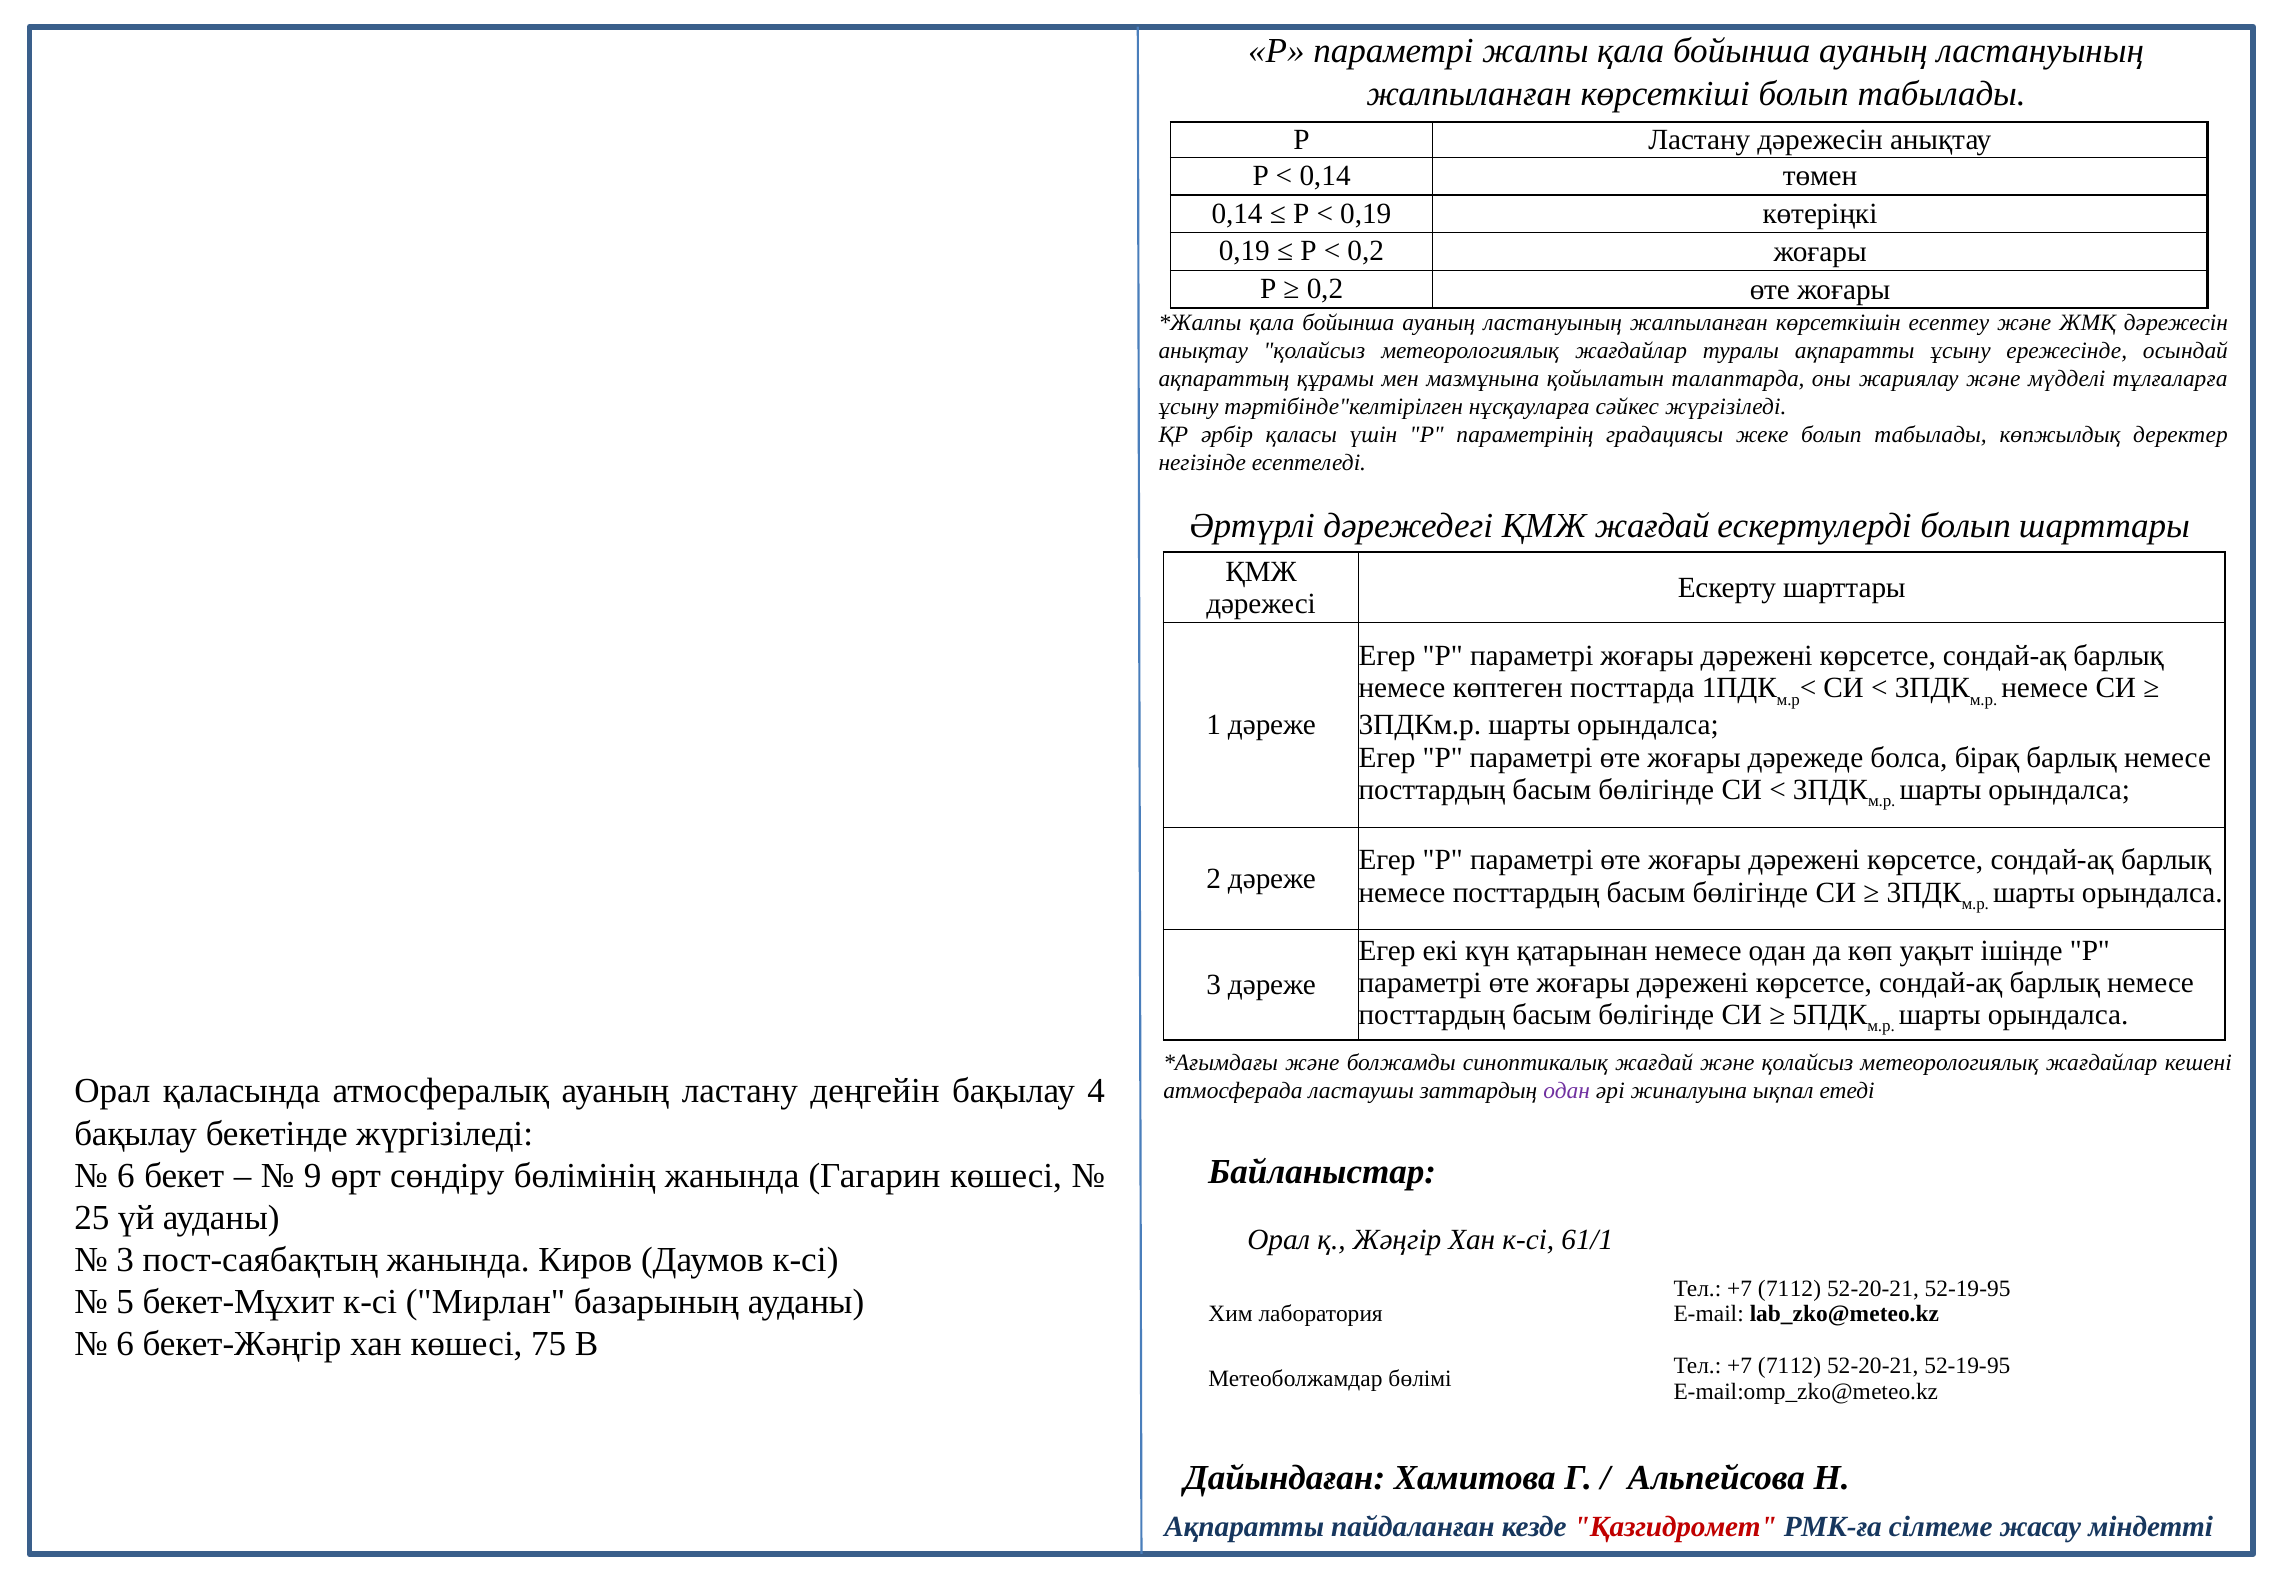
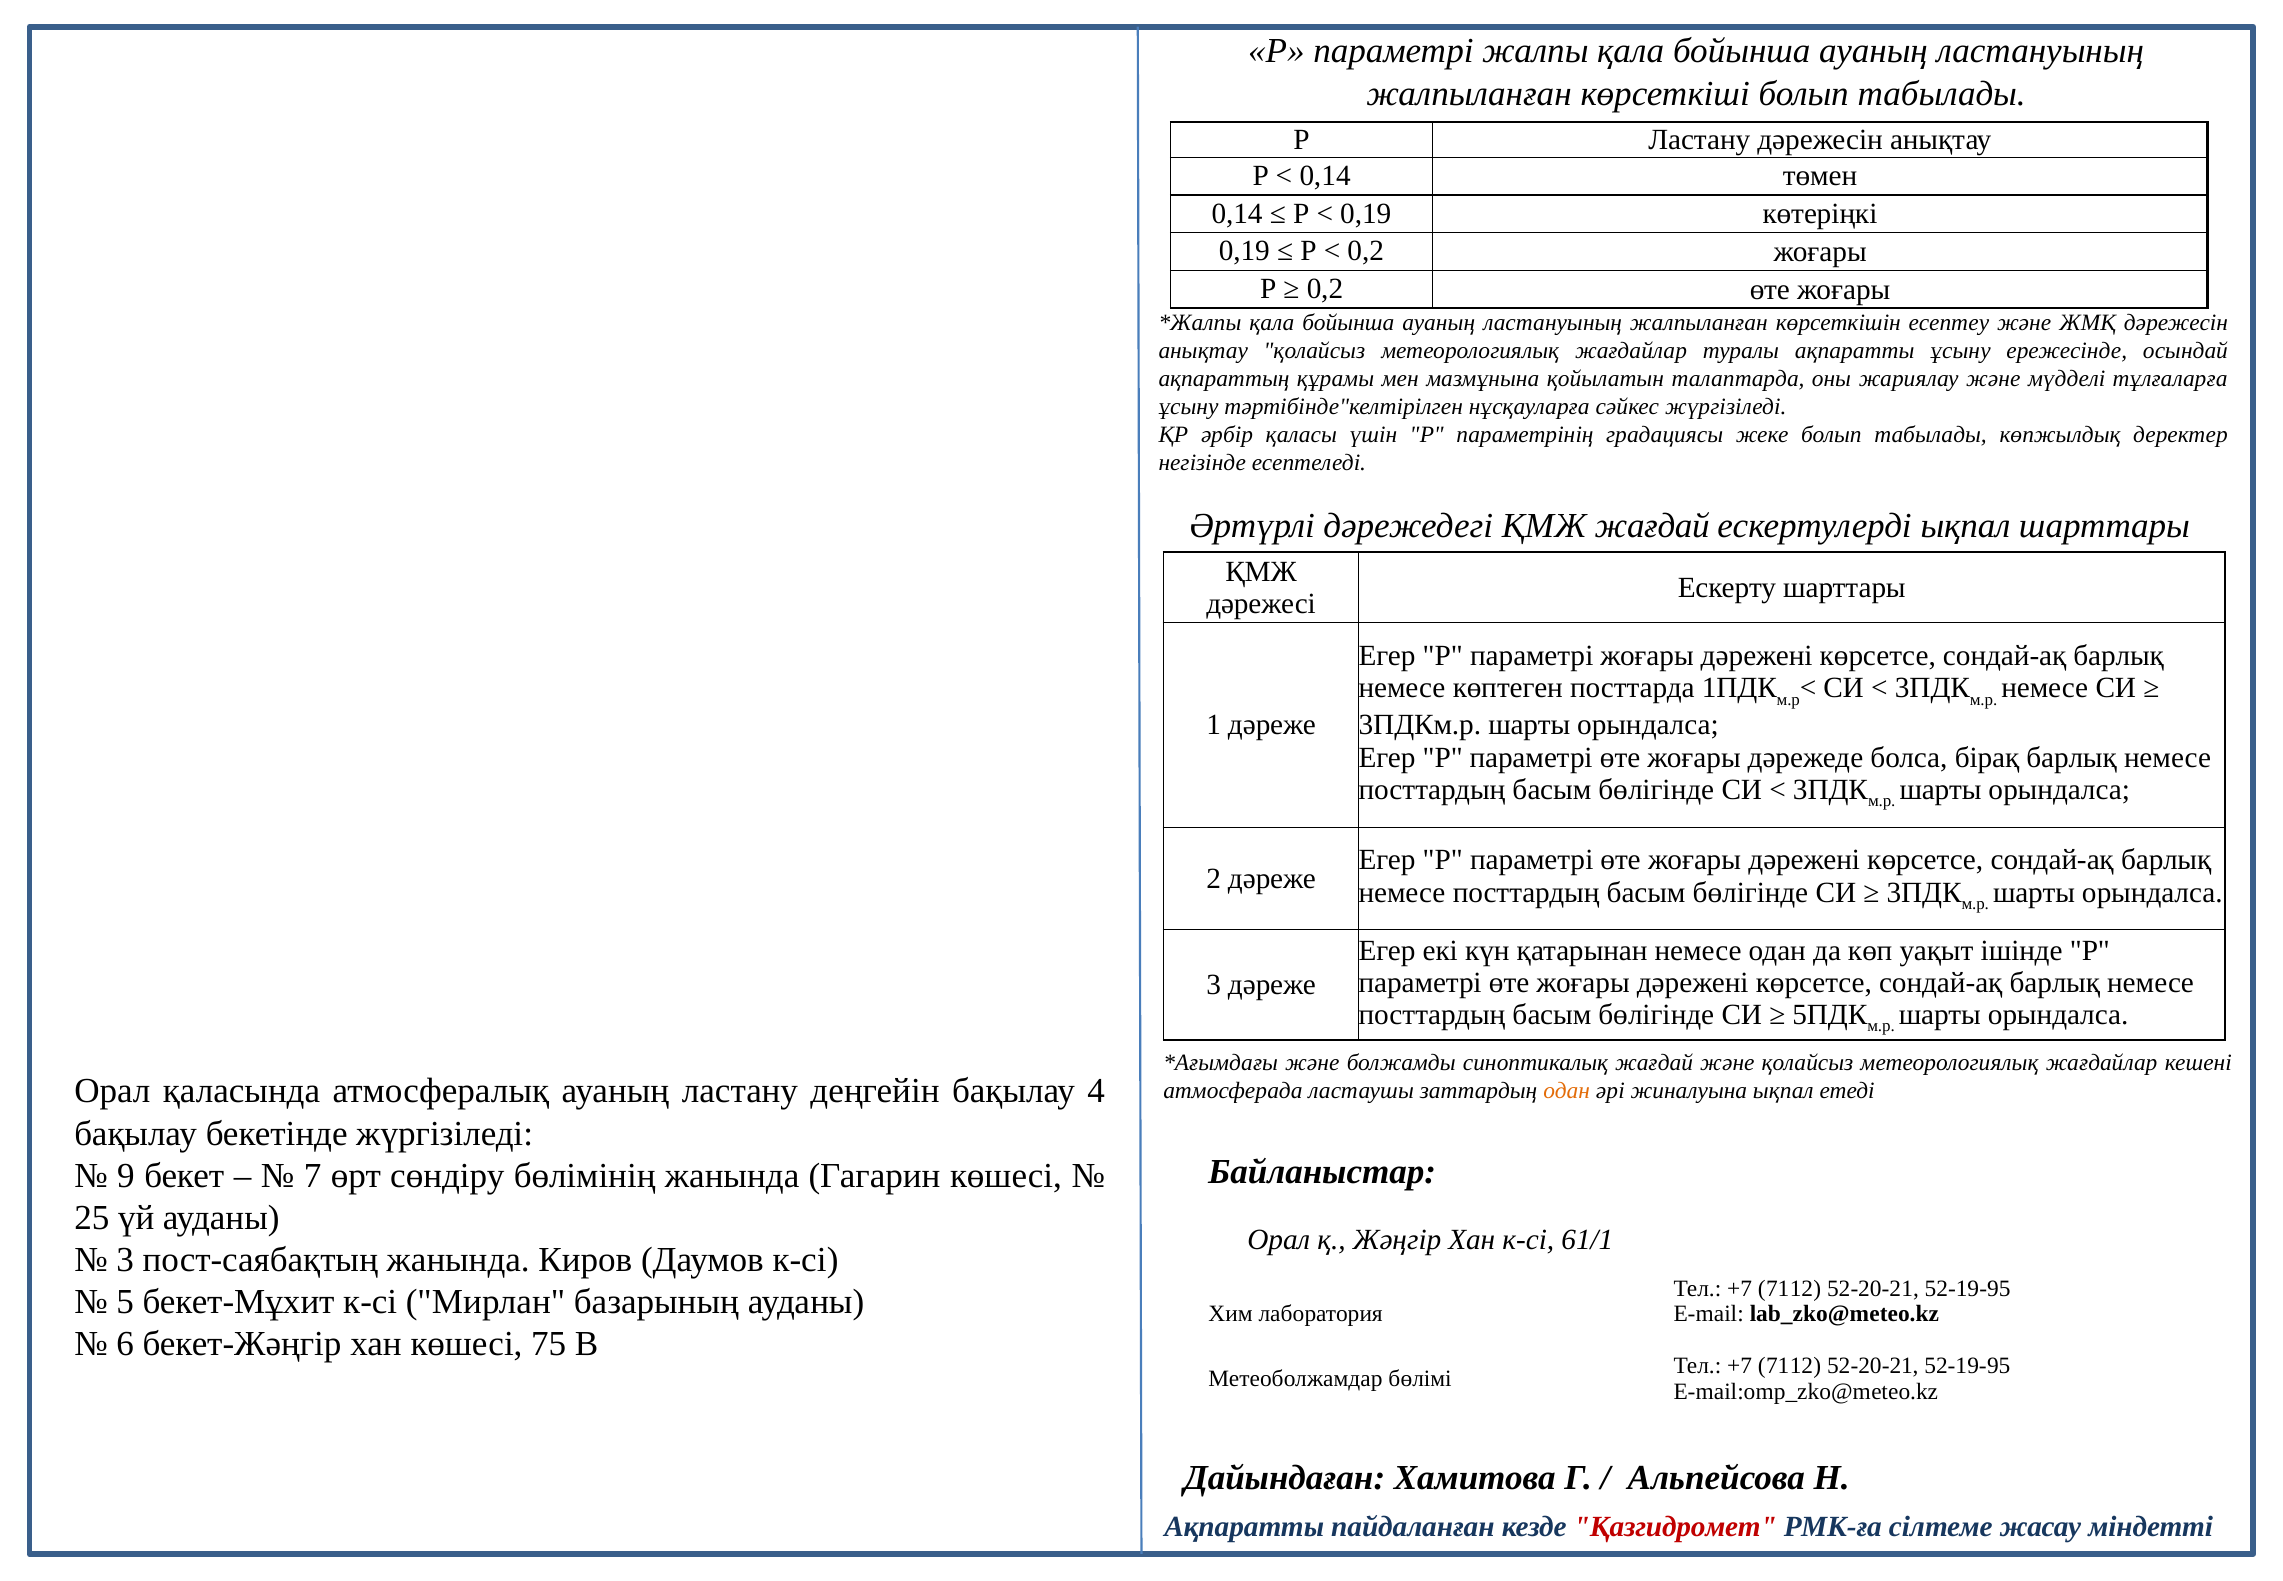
ескертулерді болып: болып -> ықпал
одан at (1567, 1091) colour: purple -> orange
6 at (126, 1175): 6 -> 9
9: 9 -> 7
